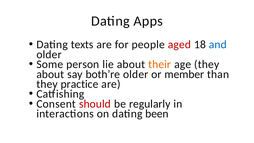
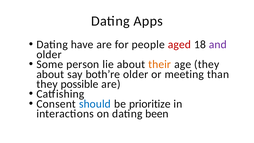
texts: texts -> have
and colour: blue -> purple
member: member -> meeting
practice: practice -> possible
should colour: red -> blue
regularly: regularly -> prioritize
